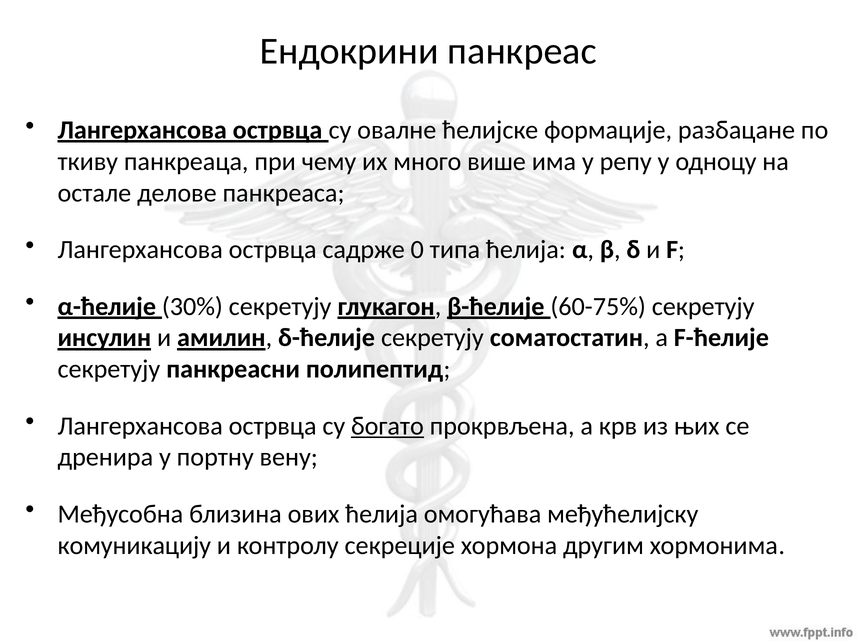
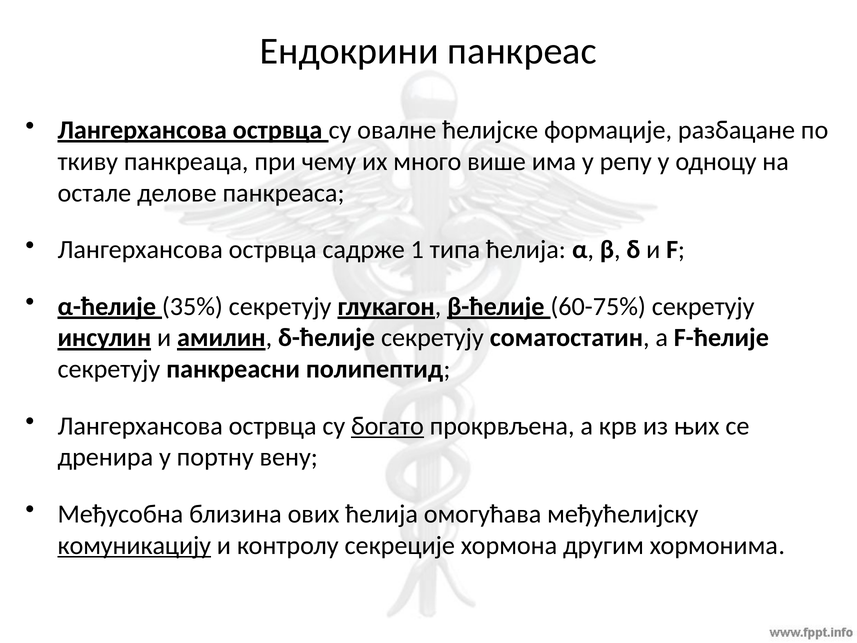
0: 0 -> 1
30%: 30% -> 35%
комуникацију underline: none -> present
